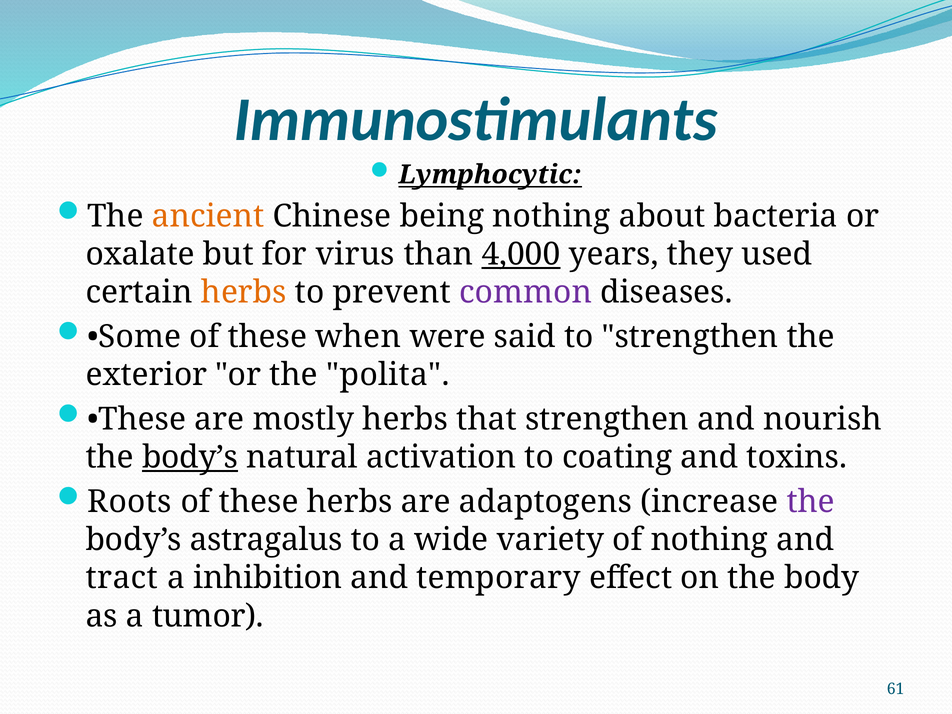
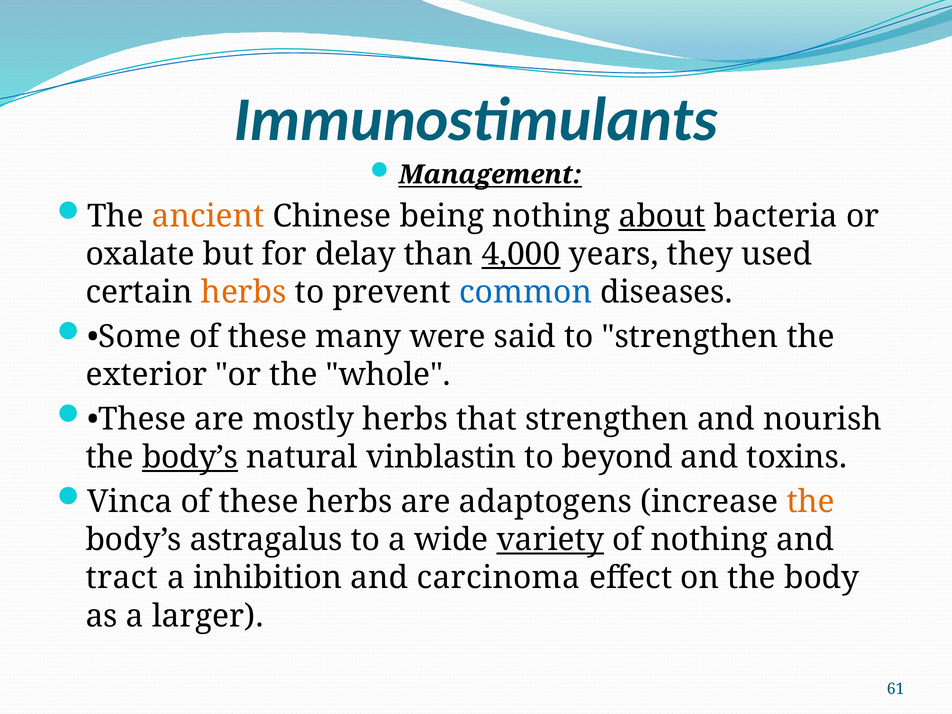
Lymphocytic: Lymphocytic -> Management
about underline: none -> present
virus: virus -> delay
common colour: purple -> blue
when: when -> many
polita: polita -> whole
activation: activation -> vinblastin
coating: coating -> beyond
Roots: Roots -> Vinca
the at (811, 502) colour: purple -> orange
variety underline: none -> present
temporary: temporary -> carcinoma
tumor: tumor -> larger
